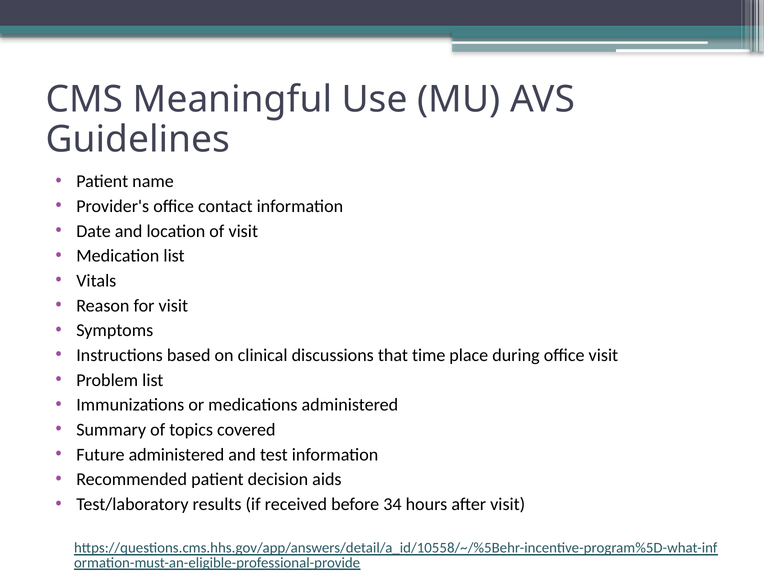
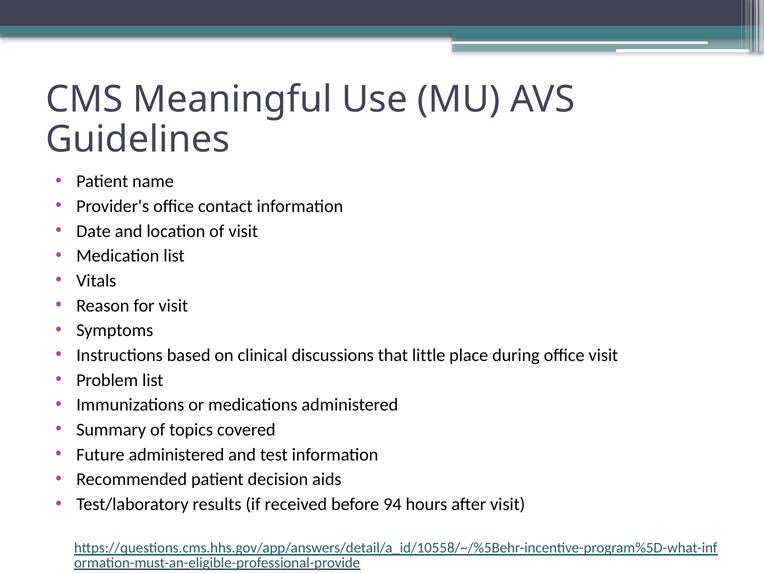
time: time -> little
34: 34 -> 94
